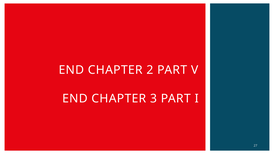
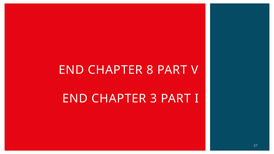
2: 2 -> 8
